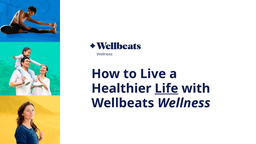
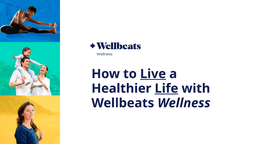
Live underline: none -> present
